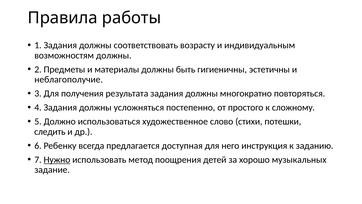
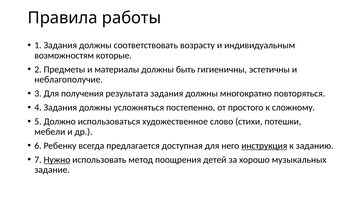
возможностям должны: должны -> которые
следить: следить -> мебели
инструкция underline: none -> present
